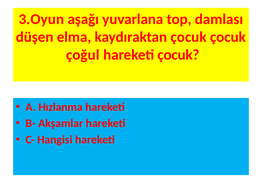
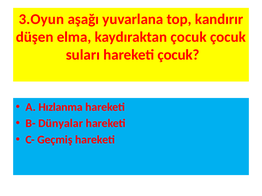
damlası: damlası -> kandırır
çoğul: çoğul -> suları
Akşamlar: Akşamlar -> Dünyalar
Hangisi: Hangisi -> Geçmiş
